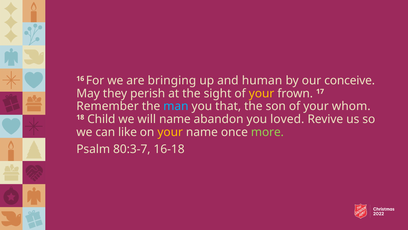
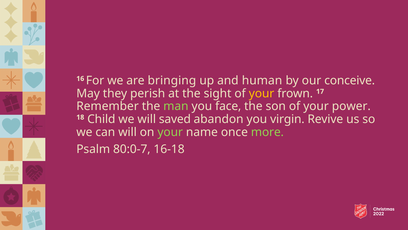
man colour: light blue -> light green
that: that -> face
whom: whom -> power
will name: name -> saved
loved: loved -> virgin
can like: like -> will
your at (170, 132) colour: yellow -> light green
80:3-7: 80:3-7 -> 80:0-7
